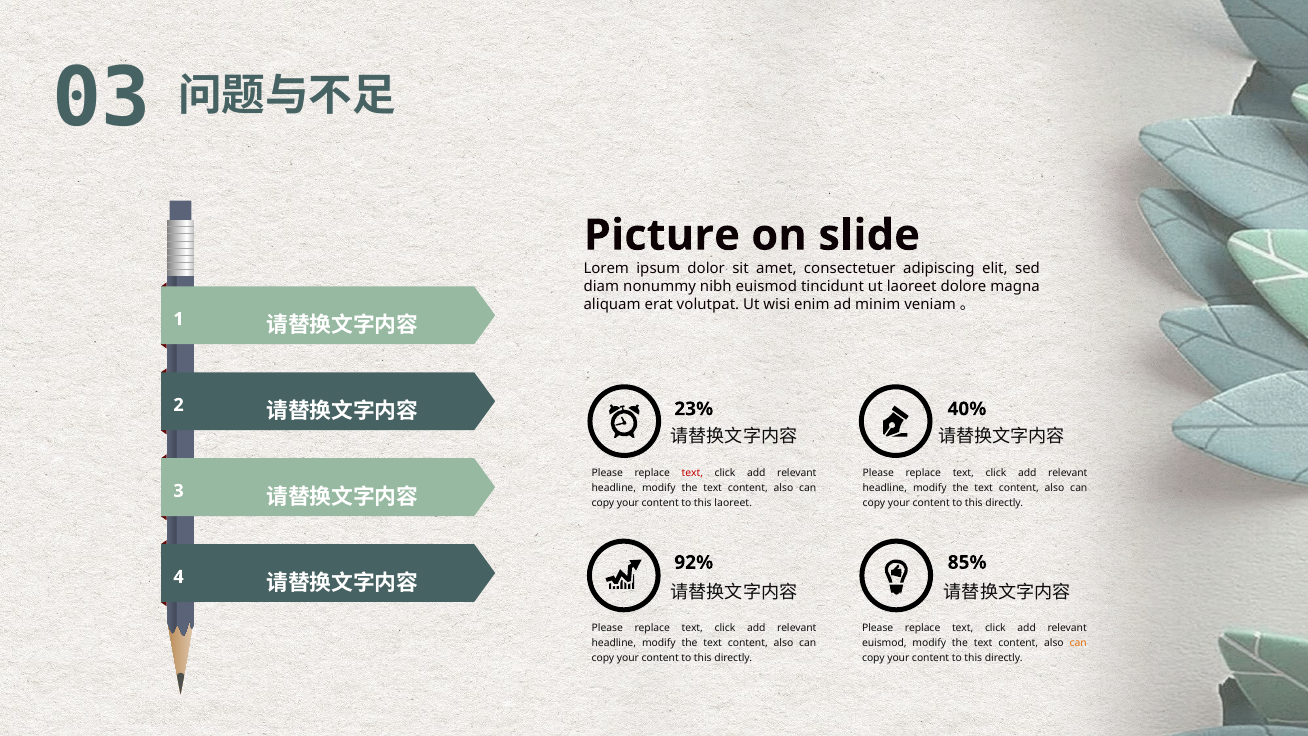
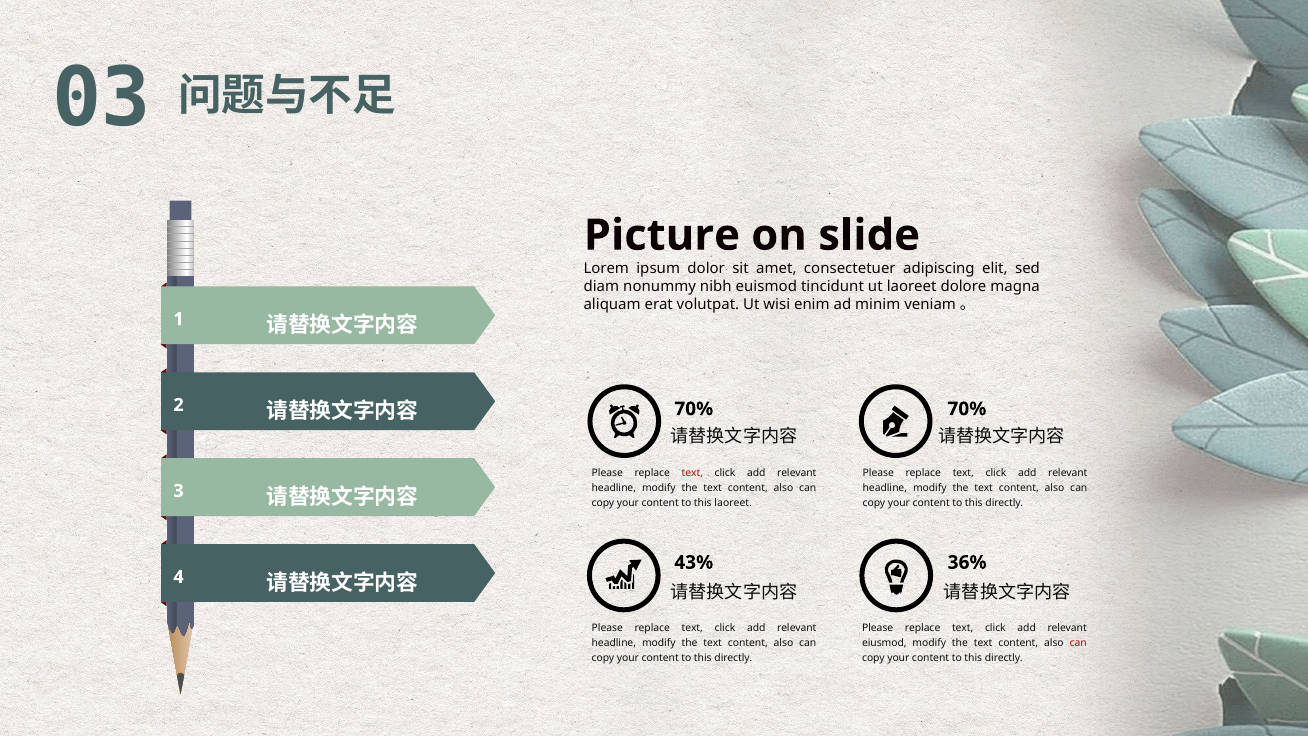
23% at (694, 409): 23% -> 70%
40% at (967, 409): 40% -> 70%
92%: 92% -> 43%
85%: 85% -> 36%
euismod at (884, 643): euismod -> eiusmod
can at (1078, 643) colour: orange -> red
